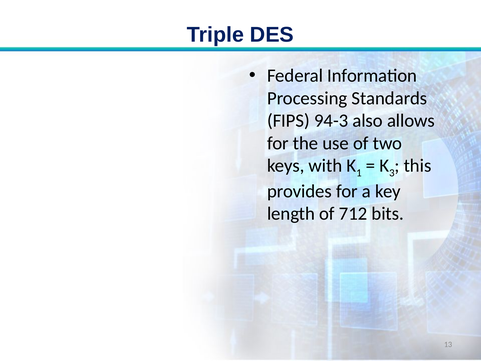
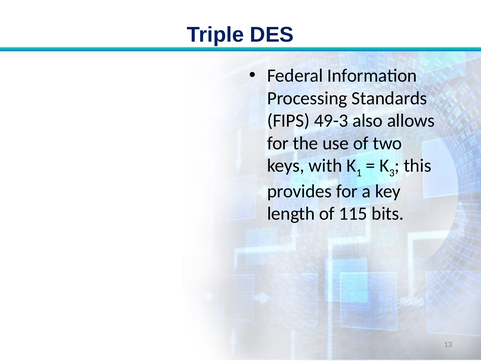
94-3: 94-3 -> 49-3
712: 712 -> 115
